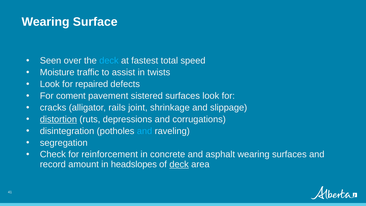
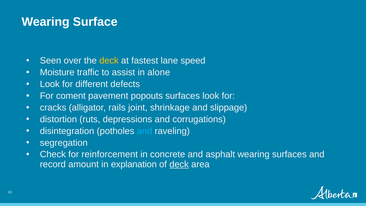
deck at (109, 61) colour: light blue -> yellow
total: total -> lane
twists: twists -> alone
repaired: repaired -> different
sistered: sistered -> popouts
distortion underline: present -> none
headslopes: headslopes -> explanation
